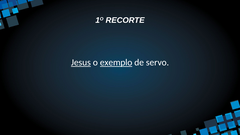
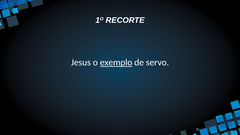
Jesus underline: present -> none
